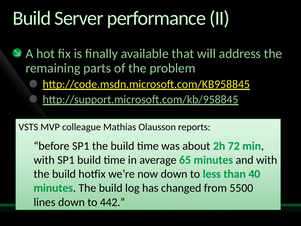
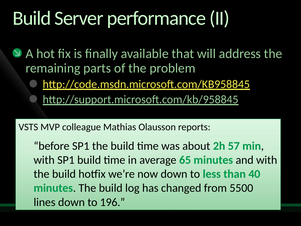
72: 72 -> 57
442: 442 -> 196
